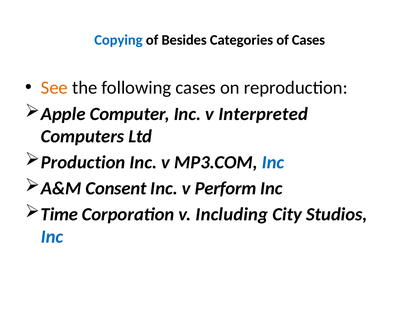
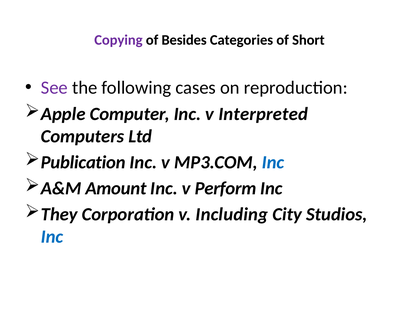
Copying colour: blue -> purple
of Cases: Cases -> Short
See colour: orange -> purple
Production: Production -> Publication
Consent: Consent -> Amount
Time: Time -> They
